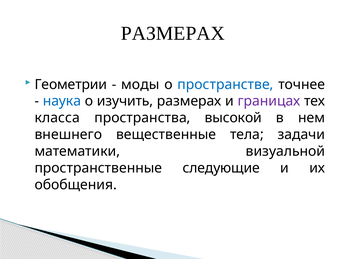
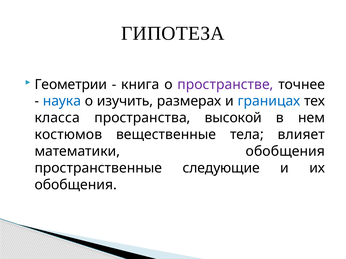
РАЗМЕРАХ at (173, 33): РАЗМЕРАХ -> ГИПОТЕЗА
моды: моды -> книга
пространстве colour: blue -> purple
границах colour: purple -> blue
внешнего: внешнего -> костюмов
задачи: задачи -> влияет
математики визуальной: визуальной -> обобщения
